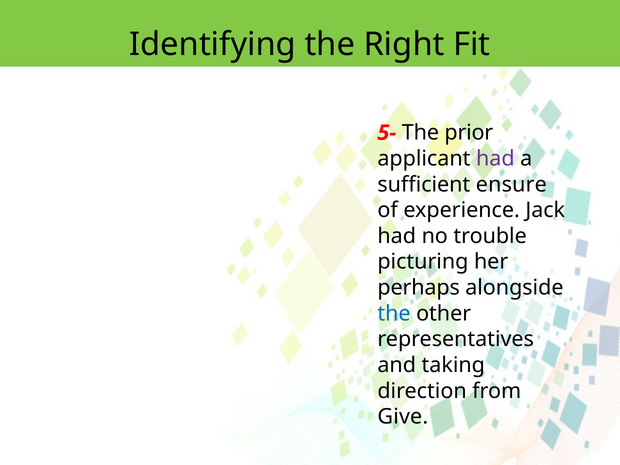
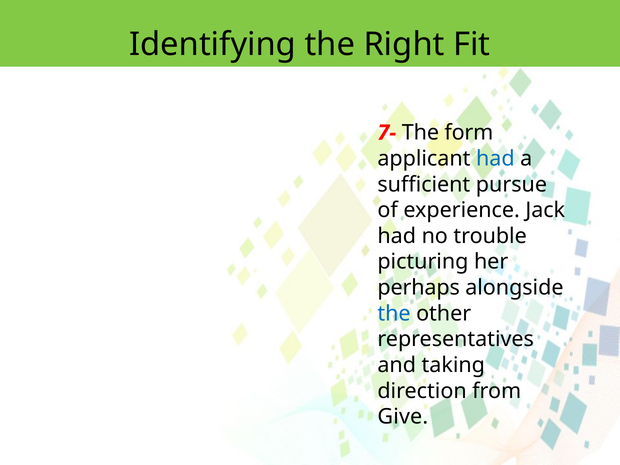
5-: 5- -> 7-
prior: prior -> form
had at (495, 159) colour: purple -> blue
ensure: ensure -> pursue
